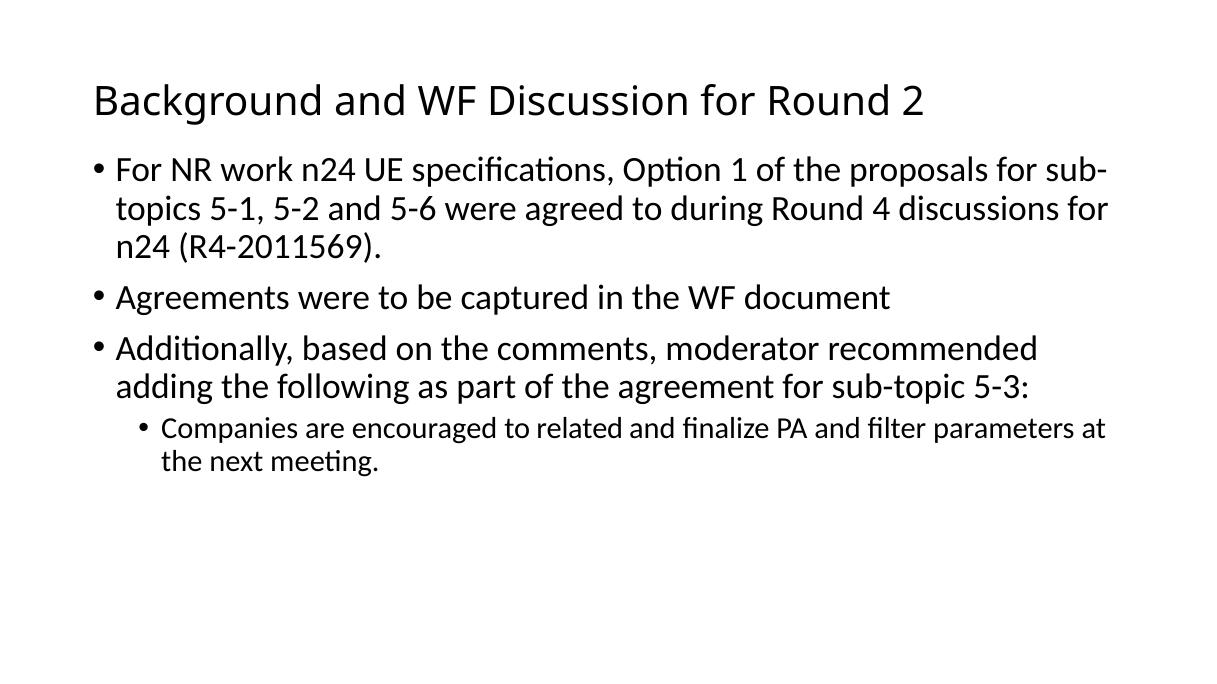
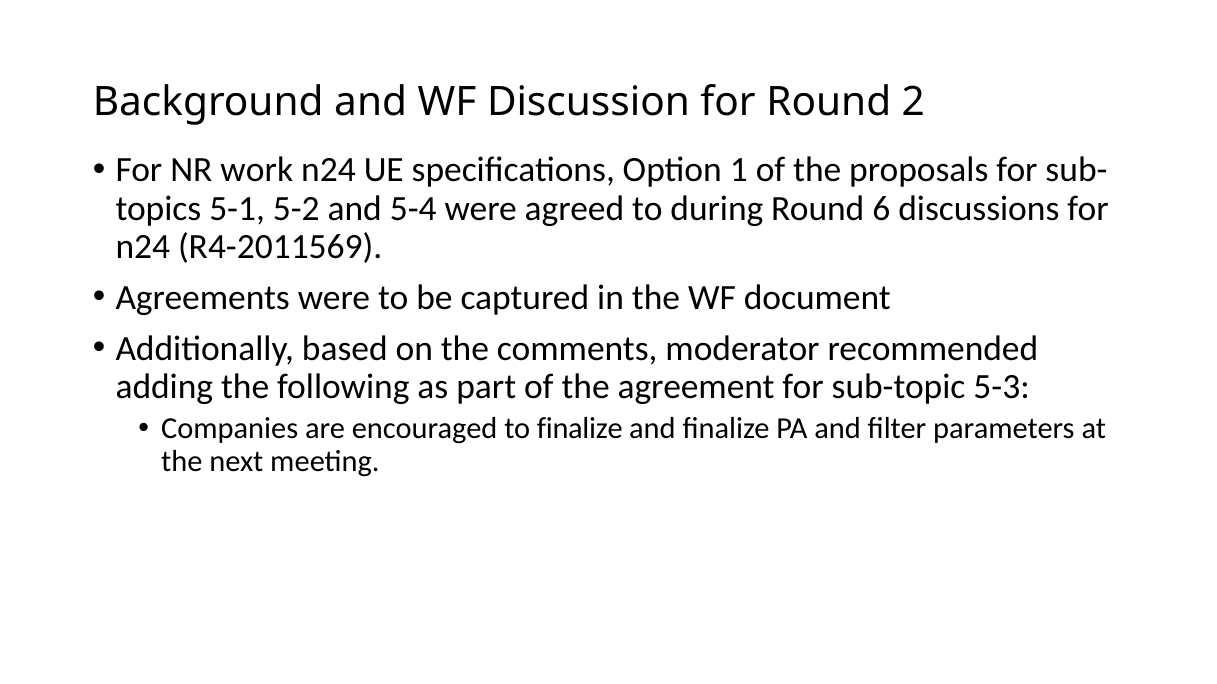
5-6: 5-6 -> 5-4
4: 4 -> 6
to related: related -> finalize
